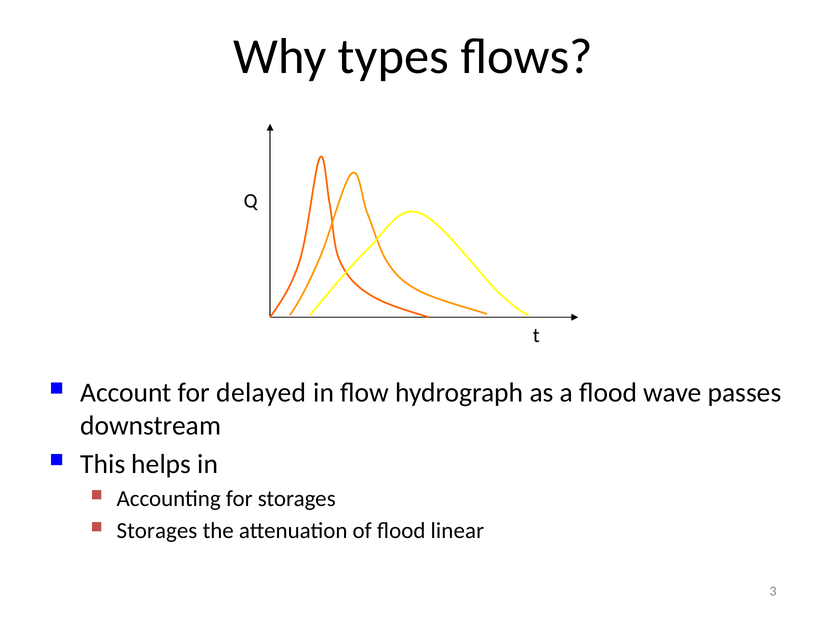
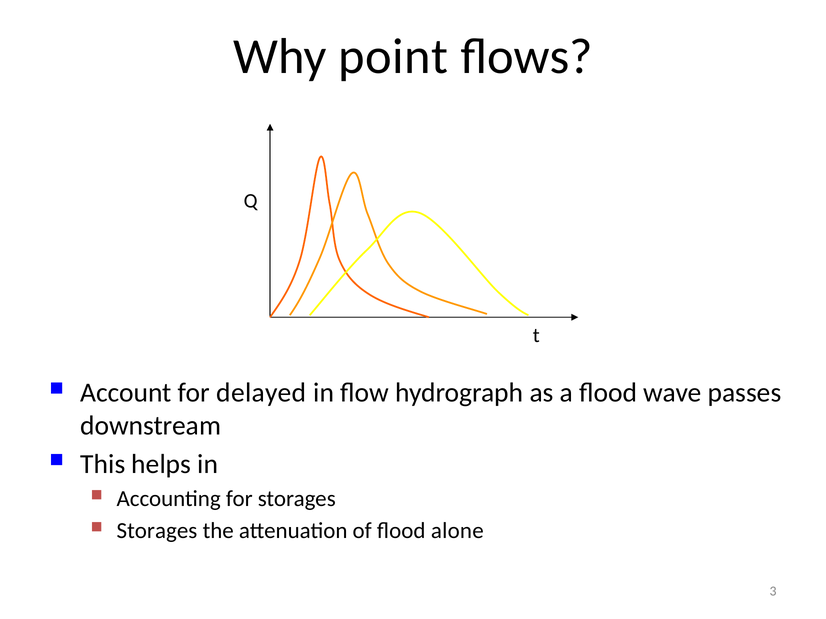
types: types -> point
linear: linear -> alone
